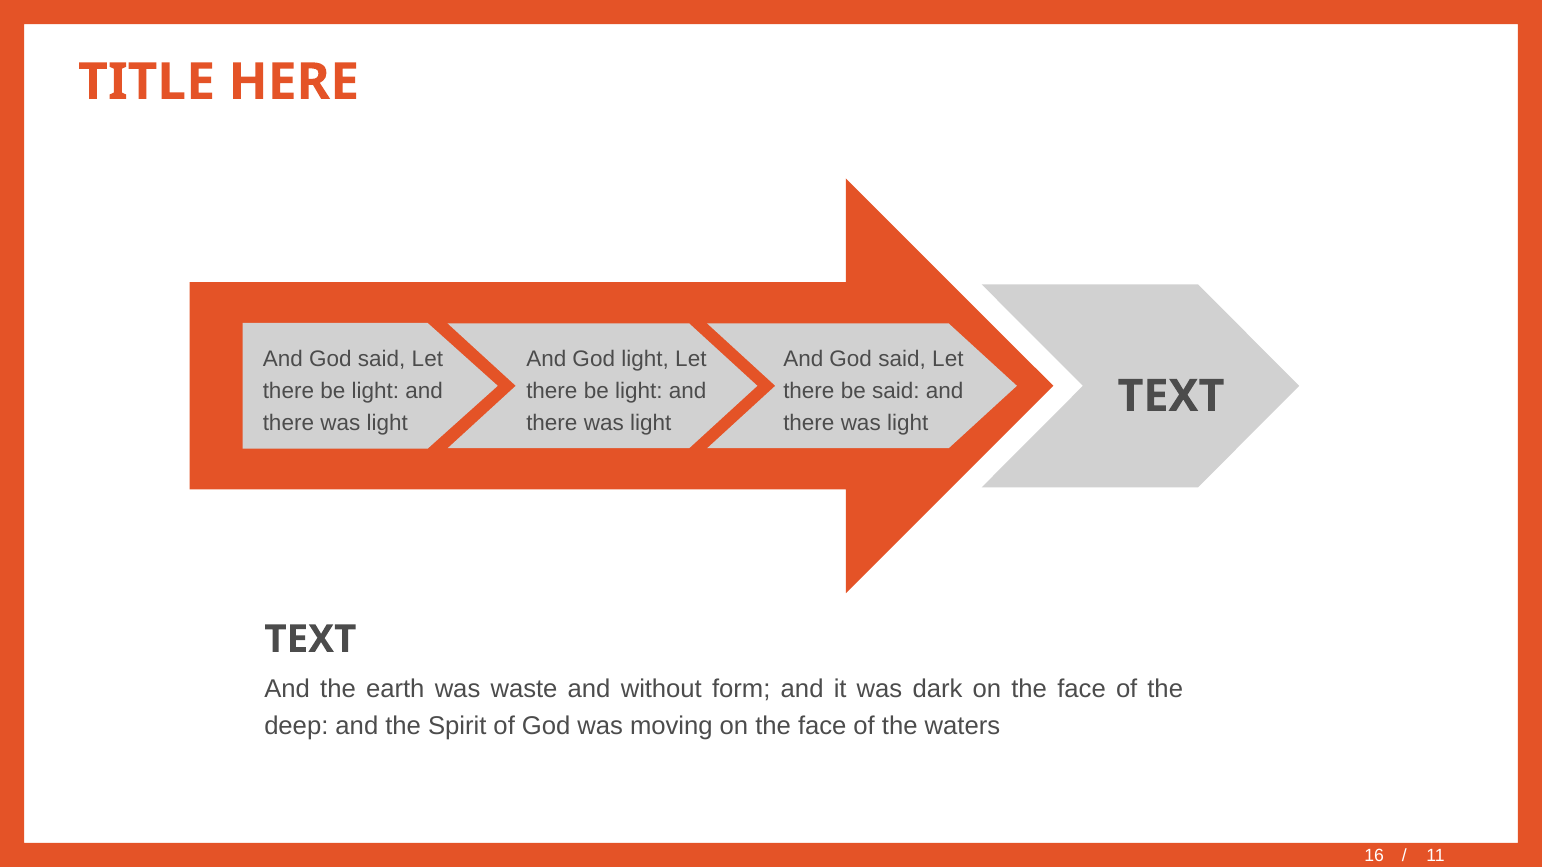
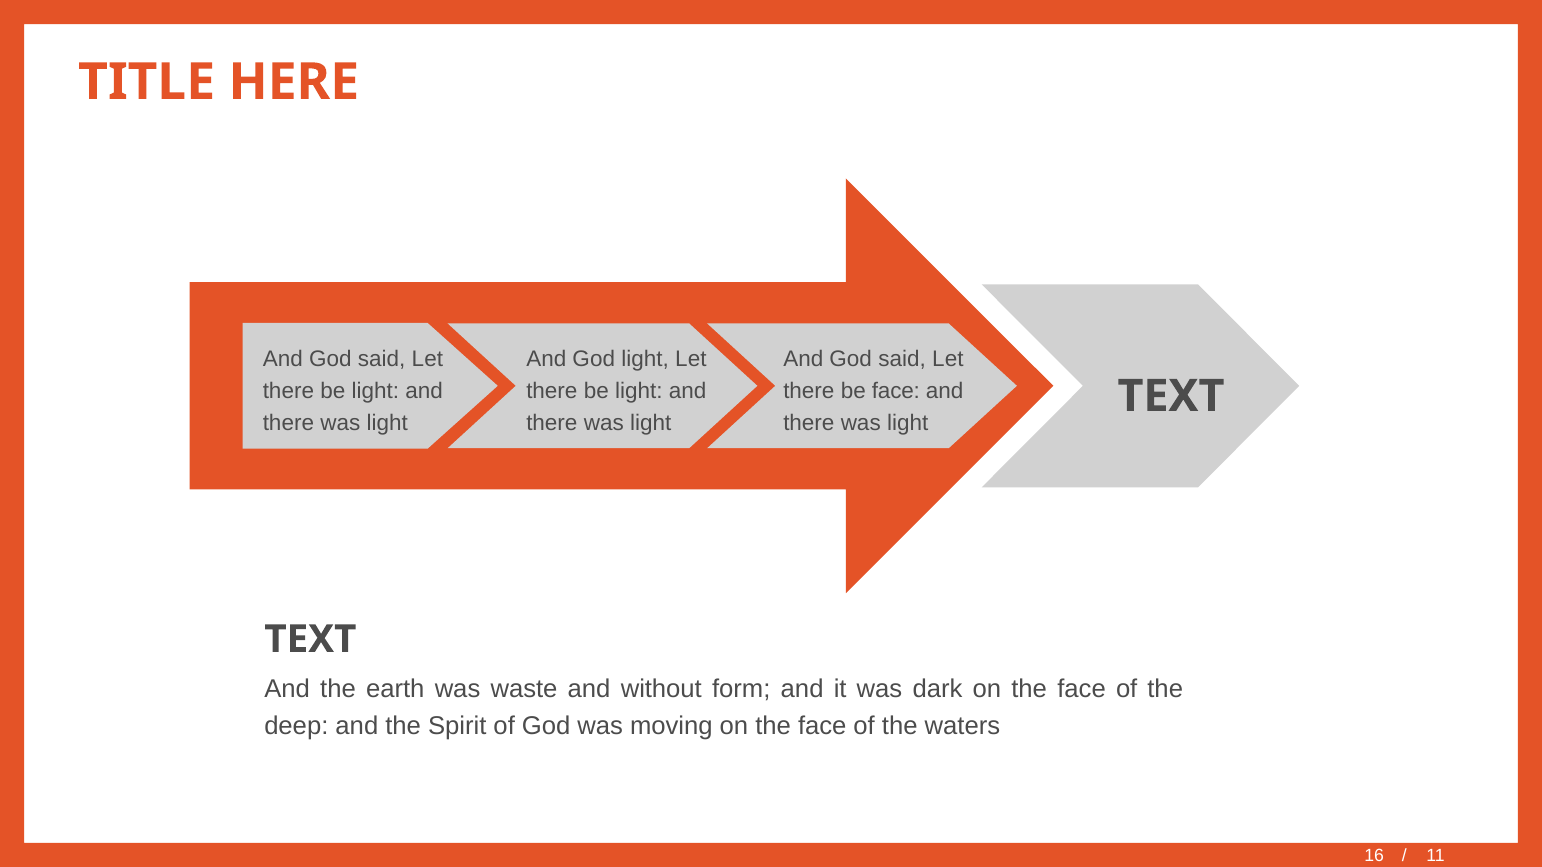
be said: said -> face
